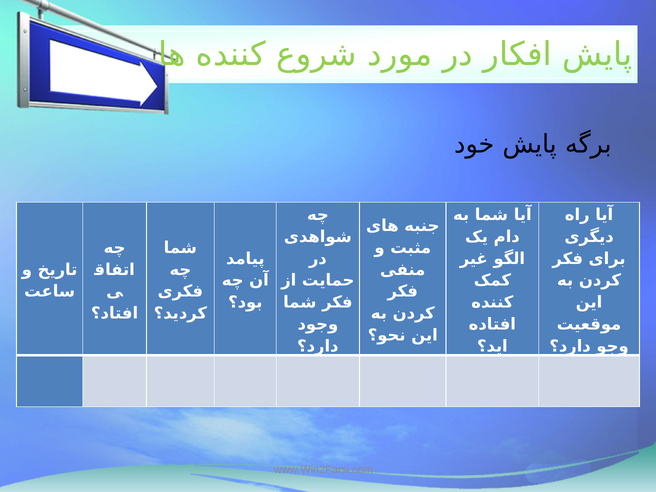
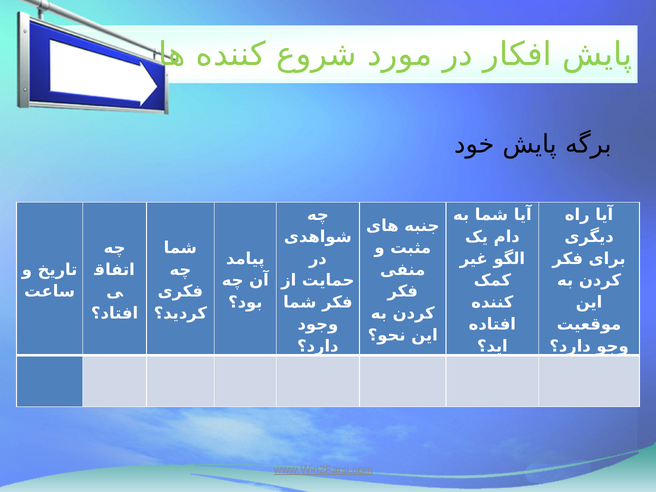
www.Win2Farsi.com underline: none -> present
